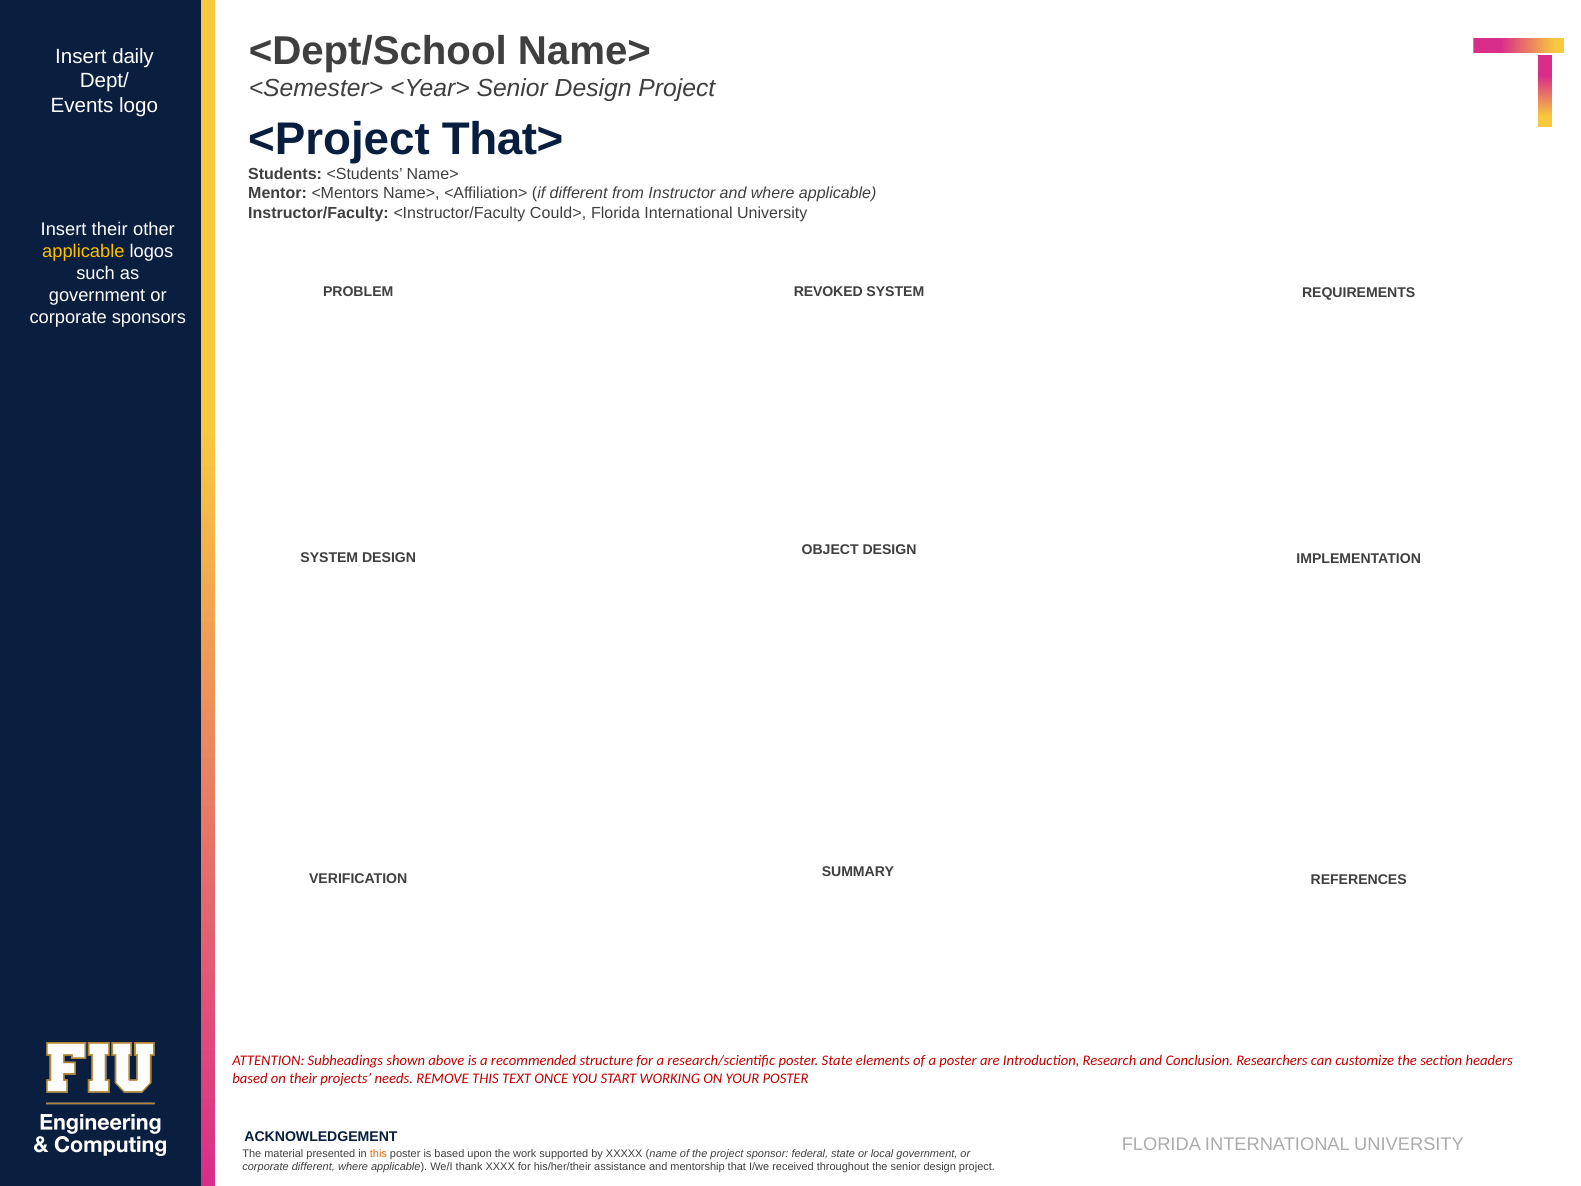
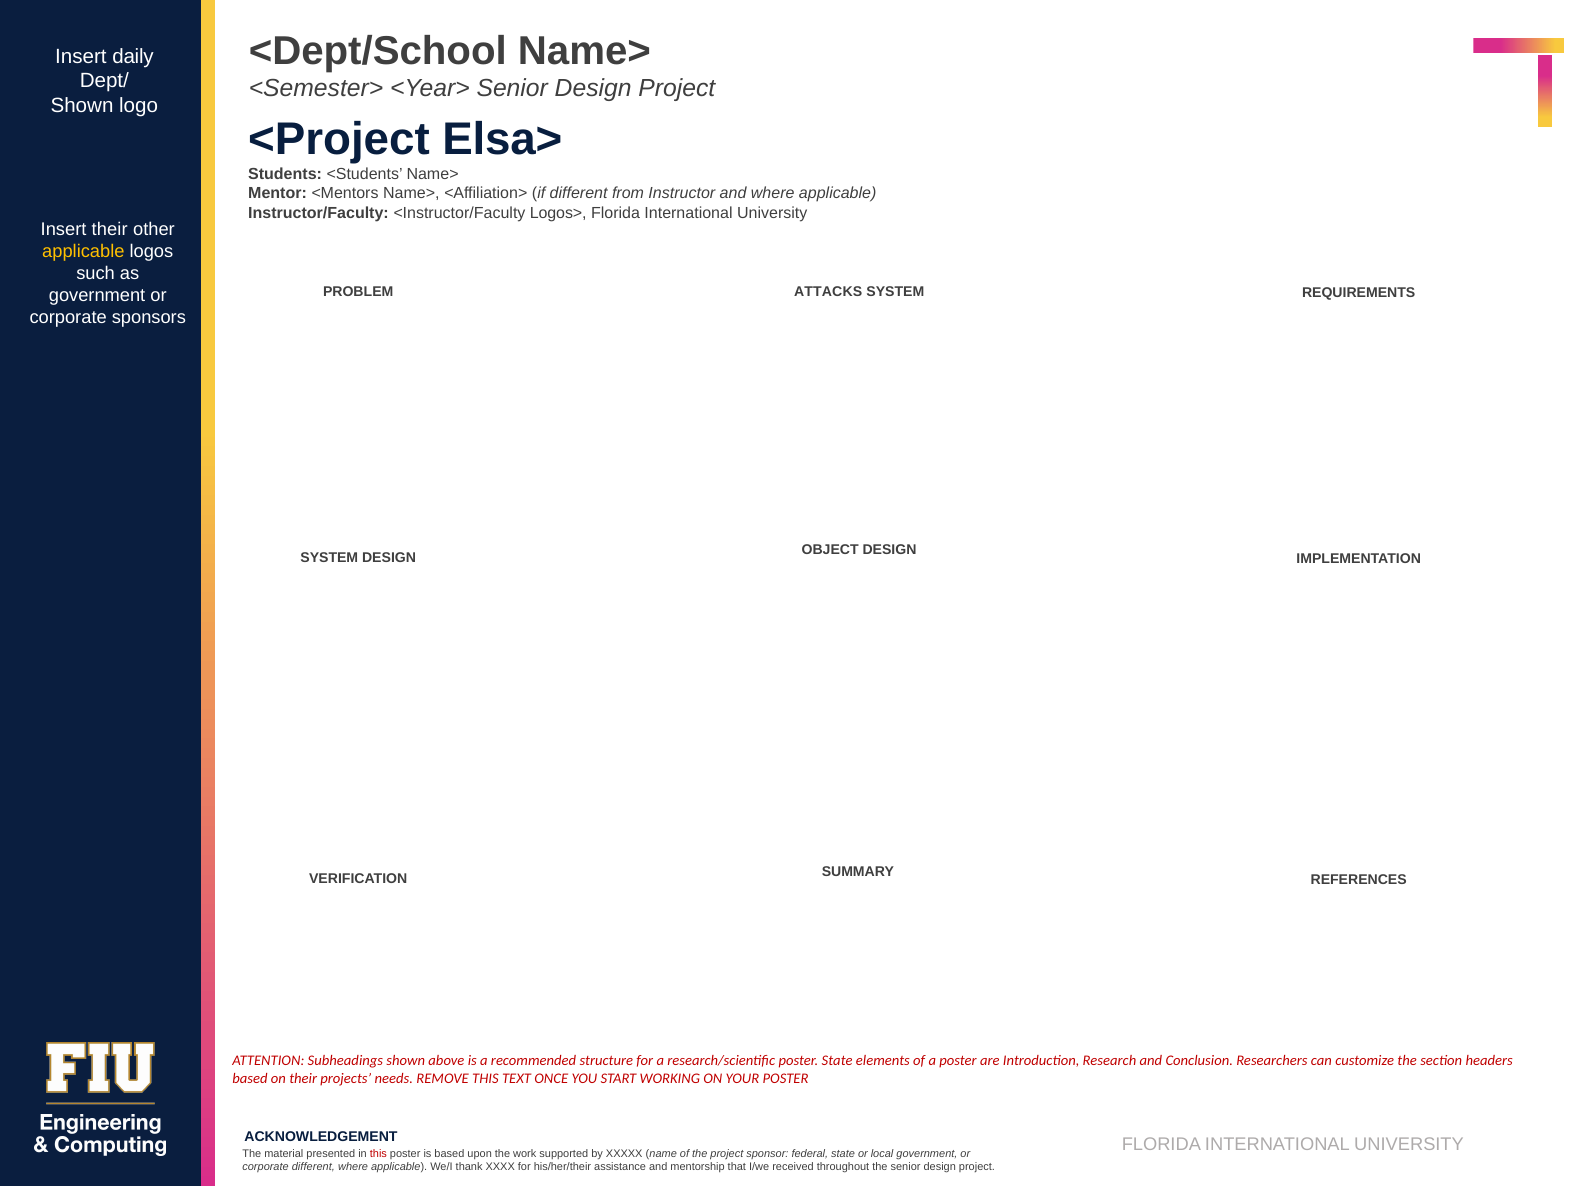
Events at (82, 106): Events -> Shown
That>: That> -> Elsa>
Could>: Could> -> Logos>
REVOKED: REVOKED -> ATTACKS
this at (378, 1153) colour: orange -> red
